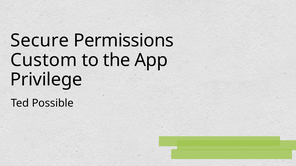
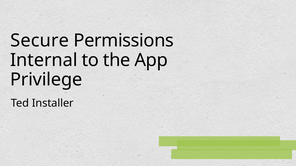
Custom: Custom -> Internal
Possible: Possible -> Installer
